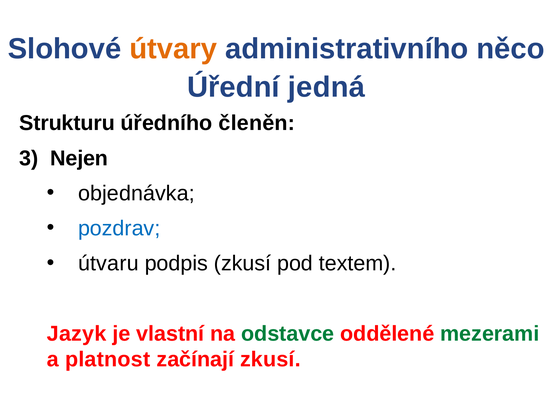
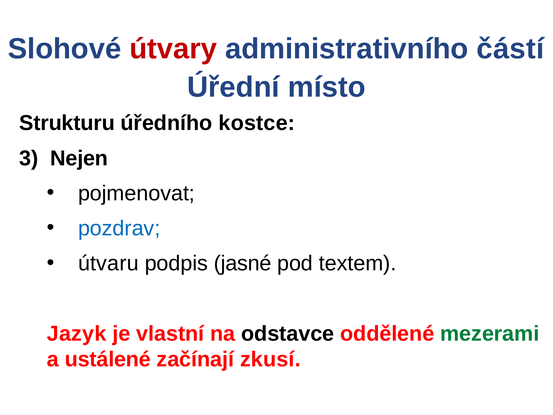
útvary colour: orange -> red
něco: něco -> částí
jedná: jedná -> místo
členěn: členěn -> kostce
objednávka: objednávka -> pojmenovat
podpis zkusí: zkusí -> jasné
odstavce colour: green -> black
platnost: platnost -> ustálené
